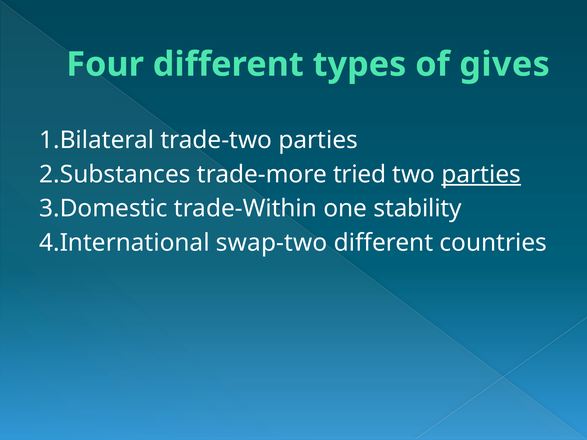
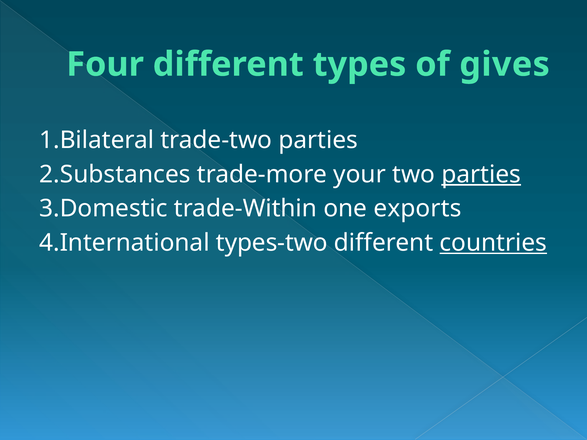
tried: tried -> your
stability: stability -> exports
swap-two: swap-two -> types-two
countries underline: none -> present
